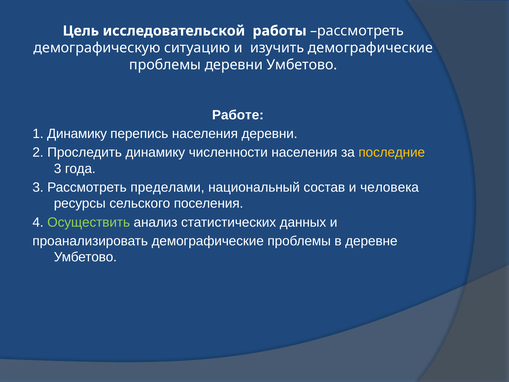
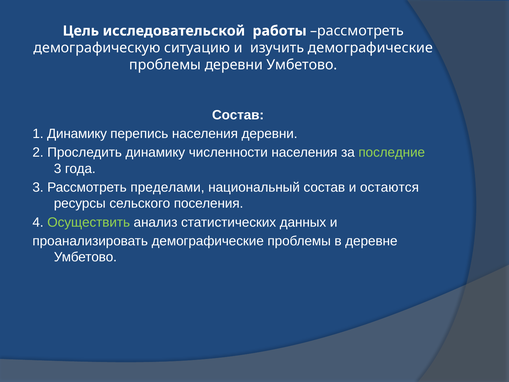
Работе at (238, 115): Работе -> Состав
последние colour: yellow -> light green
человека: человека -> остаются
